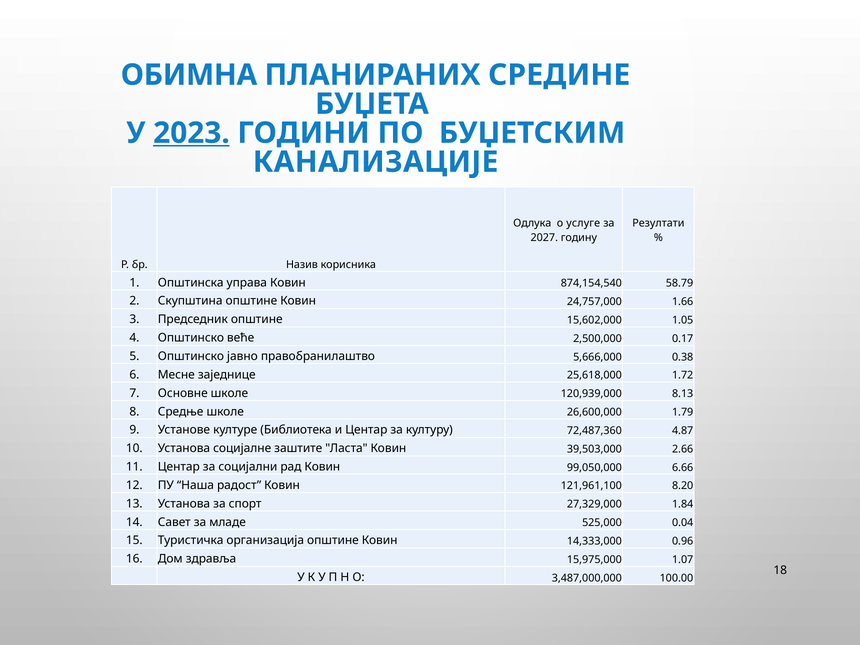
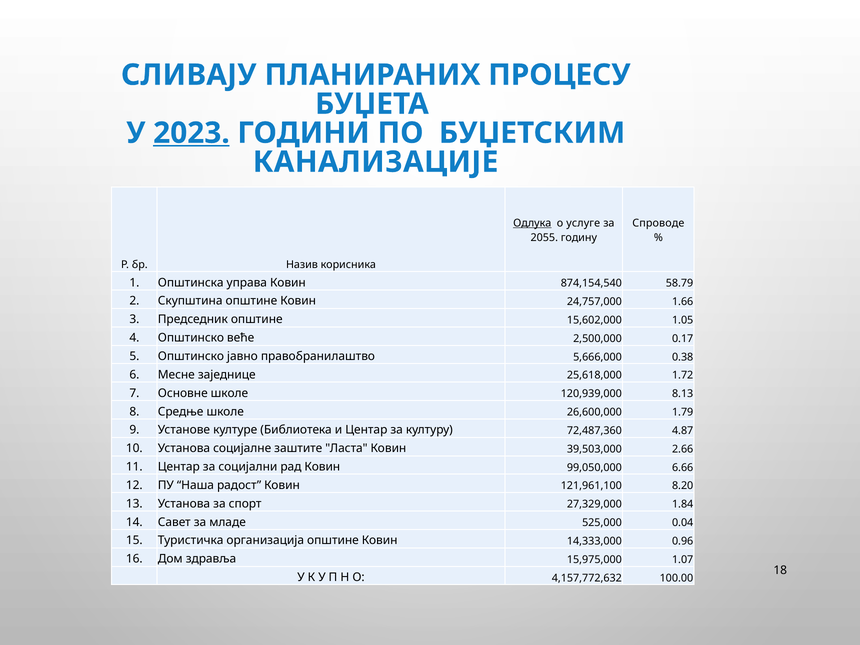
ОБИМНА: ОБИМНА -> СЛИВАЈУ
СРЕДИНЕ: СРЕДИНЕ -> ПРОЦЕСУ
Одлука underline: none -> present
Резултати: Резултати -> Спроводе
2027: 2027 -> 2055
3,487,000,000: 3,487,000,000 -> 4,157,772,632
